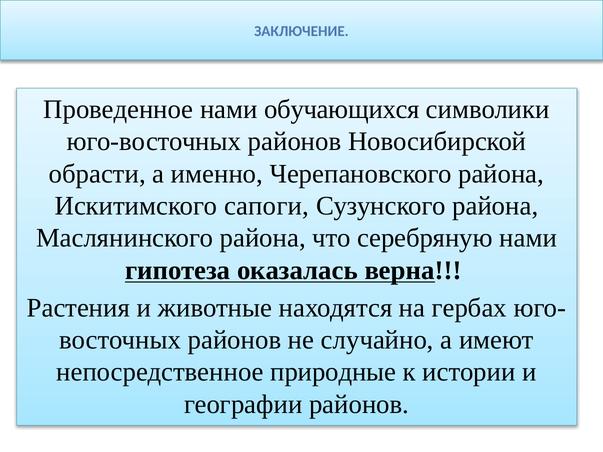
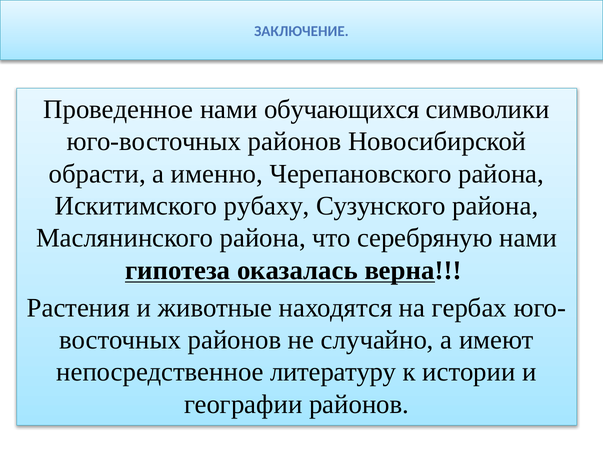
сапоги: сапоги -> рубаху
природные: природные -> литературу
